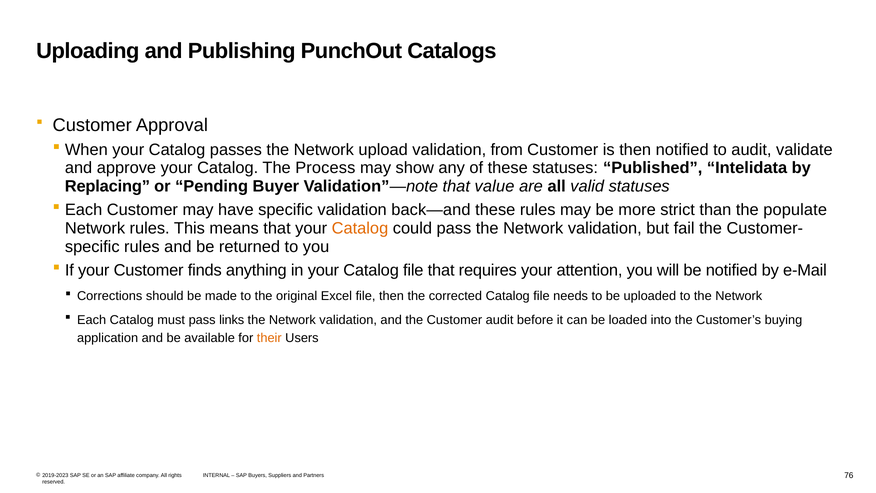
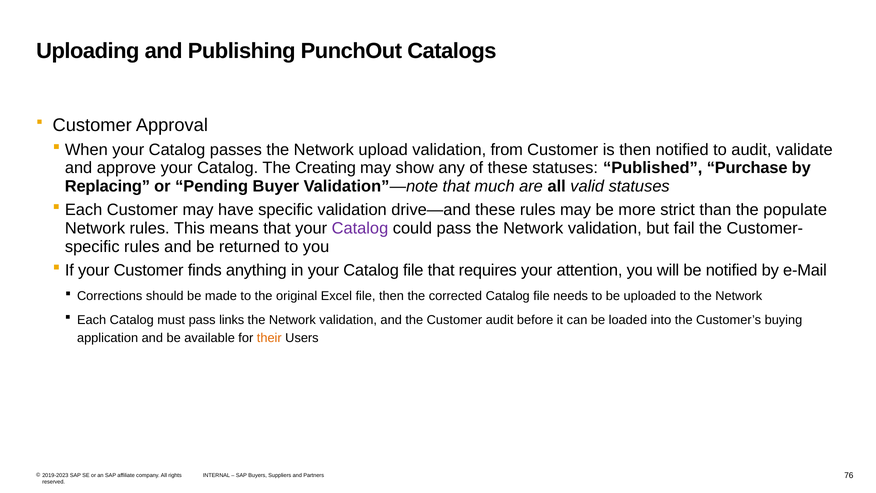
Process: Process -> Creating
Intelidata: Intelidata -> Purchase
value: value -> much
back—and: back—and -> drive—and
Catalog at (360, 228) colour: orange -> purple
